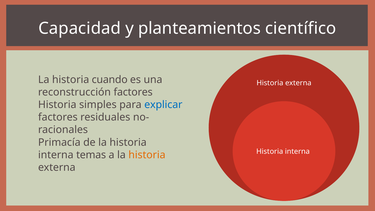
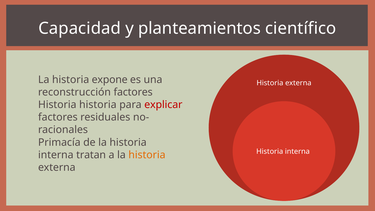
cuando: cuando -> expone
simples at (98, 105): simples -> historia
explicar colour: blue -> red
temas: temas -> tratan
